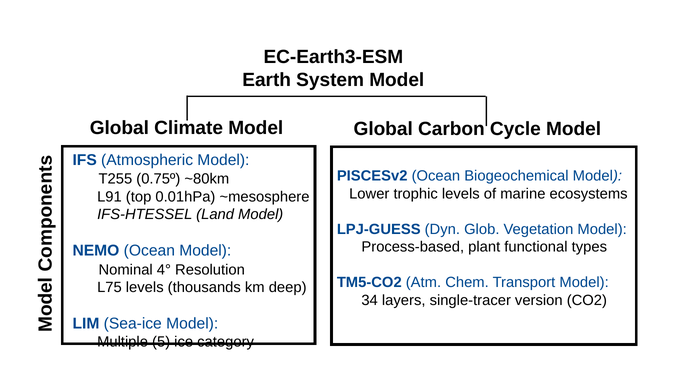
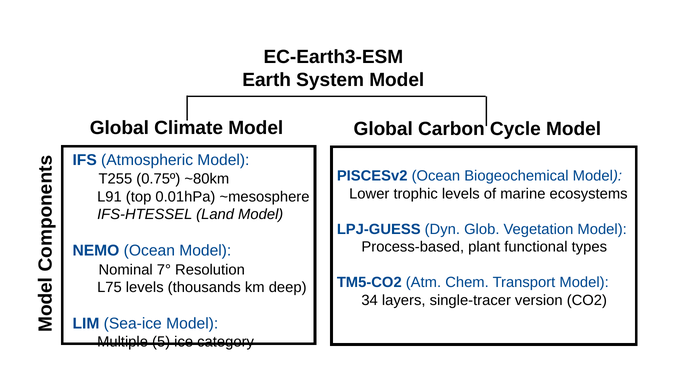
4°: 4° -> 7°
